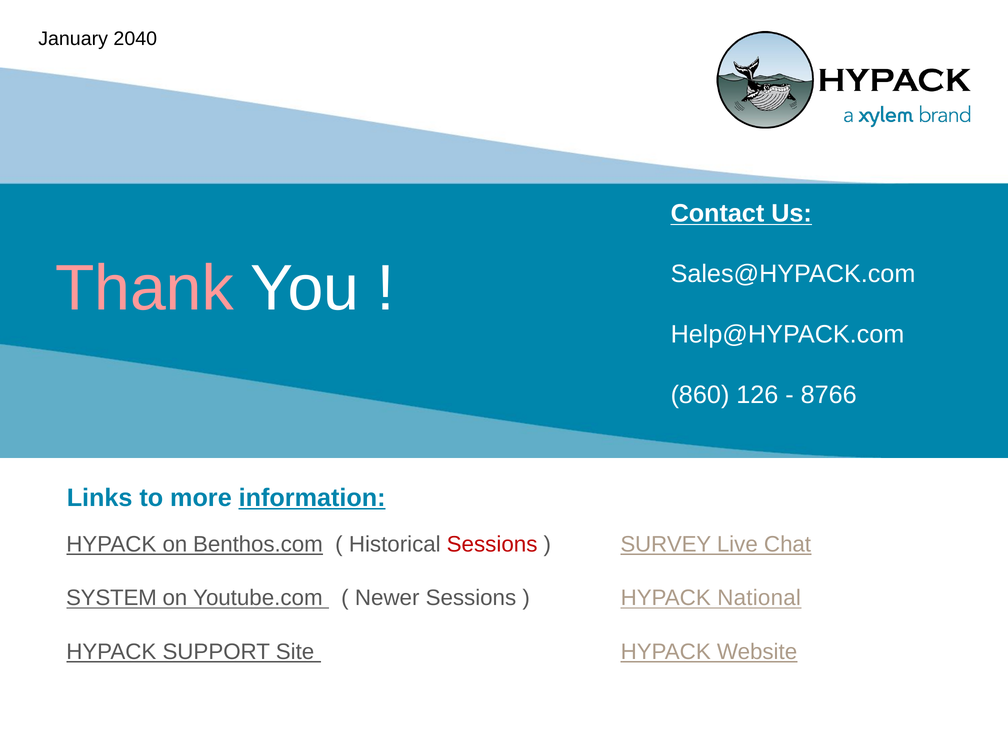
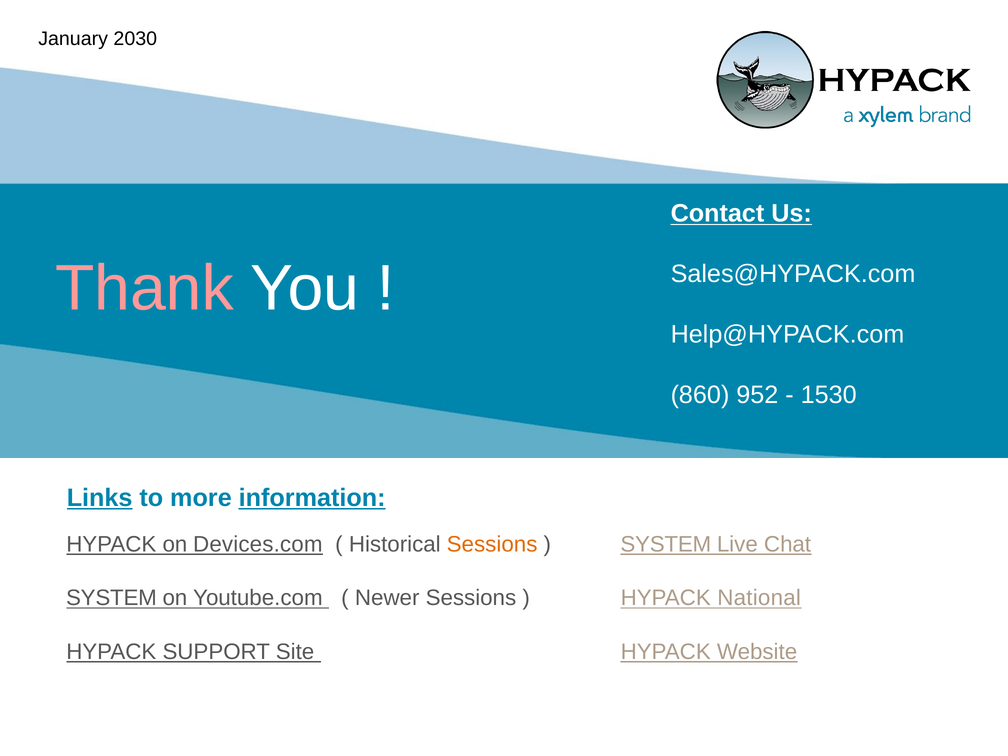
2040: 2040 -> 2030
126: 126 -> 952
8766: 8766 -> 1530
Links underline: none -> present
Benthos.com: Benthos.com -> Devices.com
Sessions at (492, 544) colour: red -> orange
SURVEY at (666, 544): SURVEY -> SYSTEM
